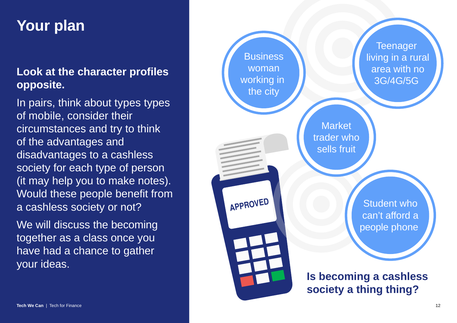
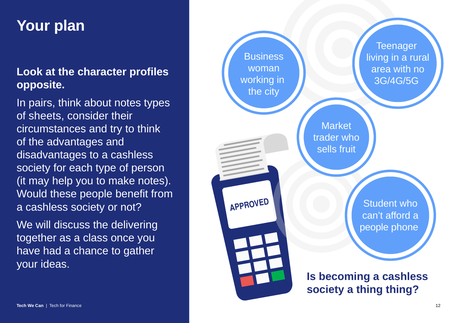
about types: types -> notes
mobile: mobile -> sheets
the becoming: becoming -> delivering
